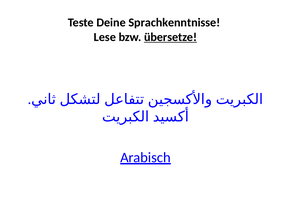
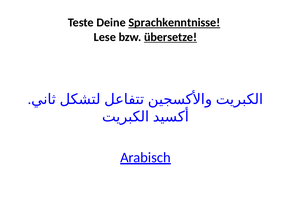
Sprachkenntnisse underline: none -> present
